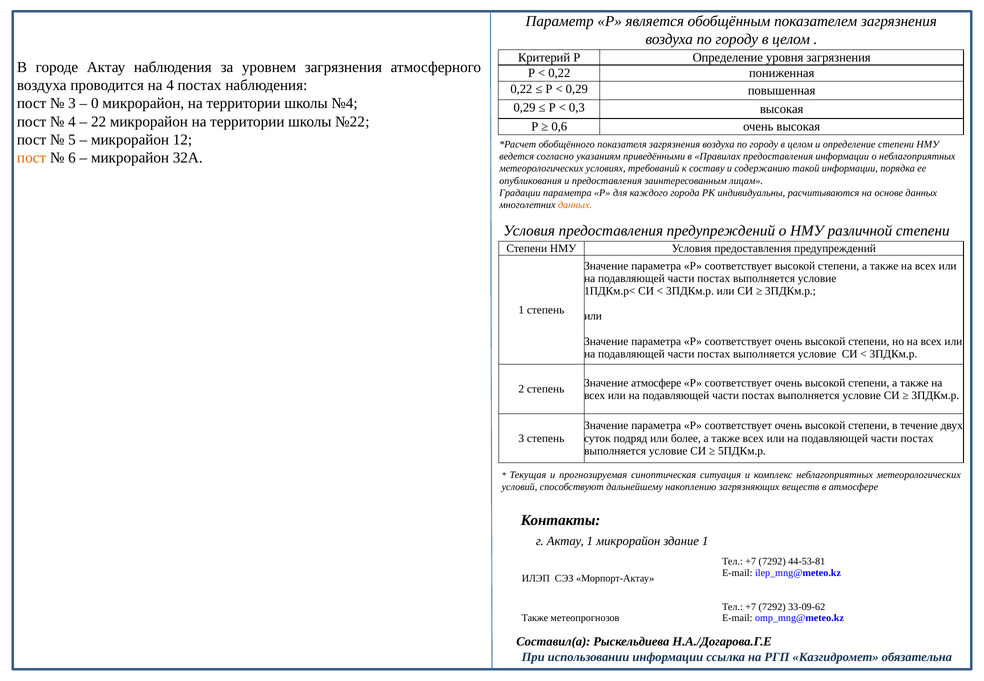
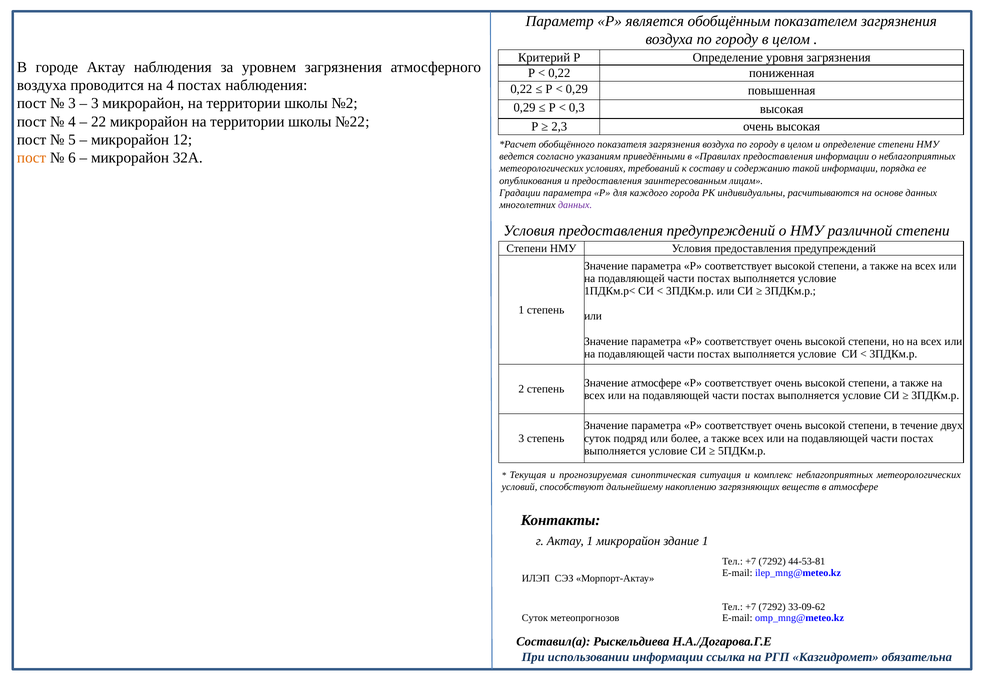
0 at (95, 104): 0 -> 3
№4: №4 -> №2
0,6: 0,6 -> 2,3
данных at (575, 205) colour: orange -> purple
Также at (535, 618): Также -> Суток
